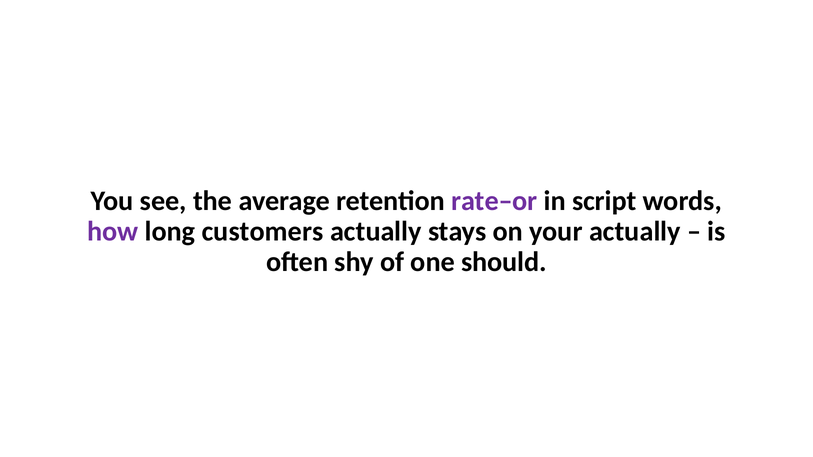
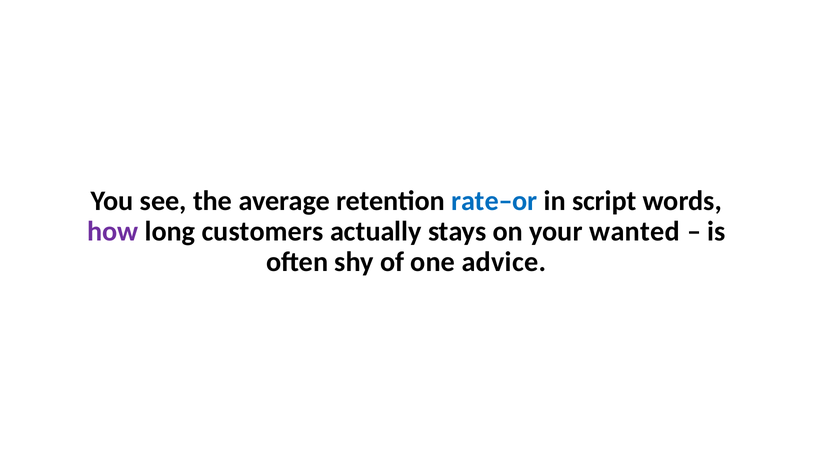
rate–or colour: purple -> blue
your actually: actually -> wanted
should: should -> advice
